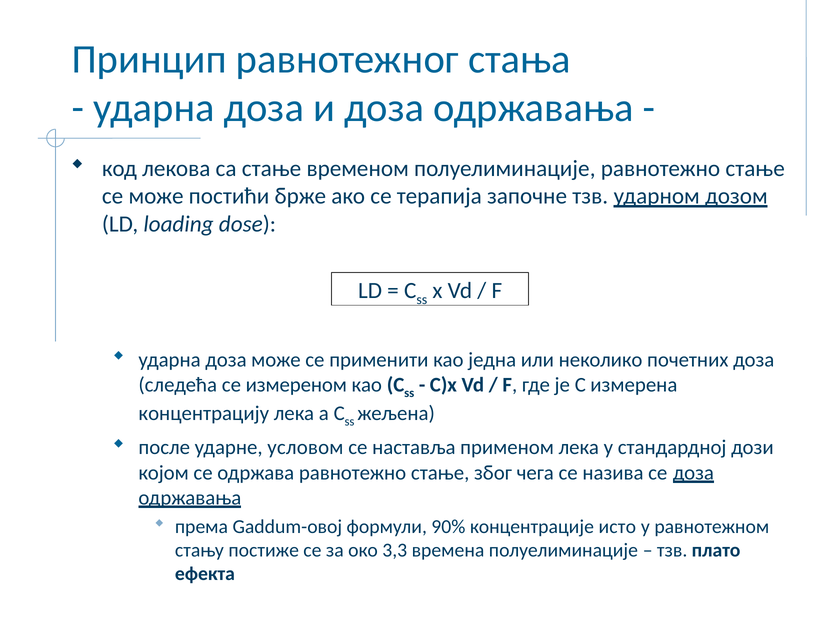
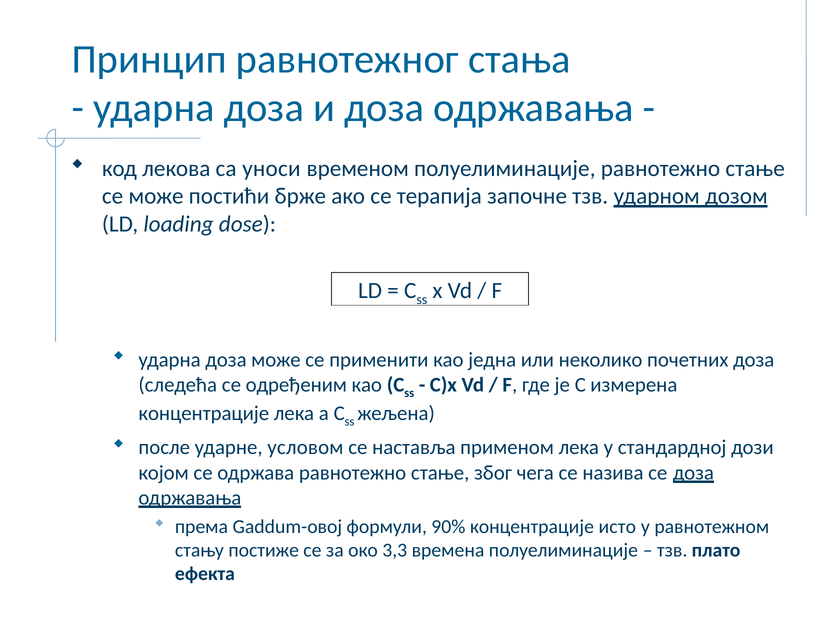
са стање: стање -> уноси
измереном: измереном -> одређеним
концентрацију at (204, 413): концентрацију -> концентрације
